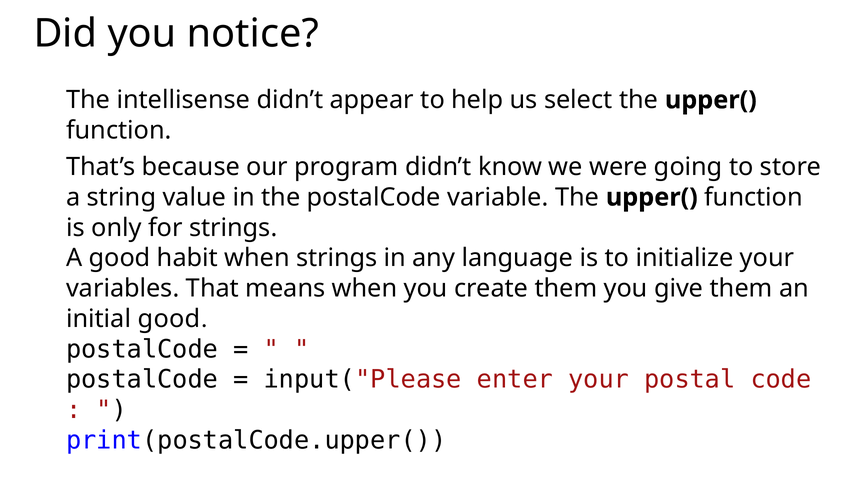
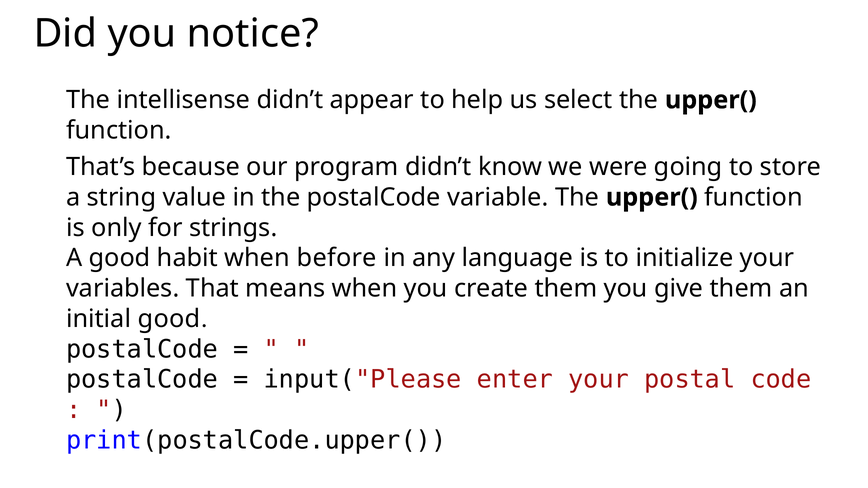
when strings: strings -> before
